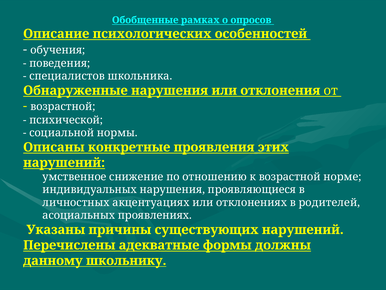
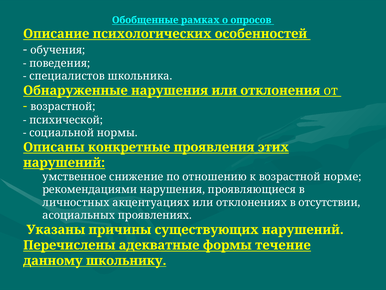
индивидуальных: индивидуальных -> рекомендациями
родителей: родителей -> отсутствии
должны: должны -> течение
